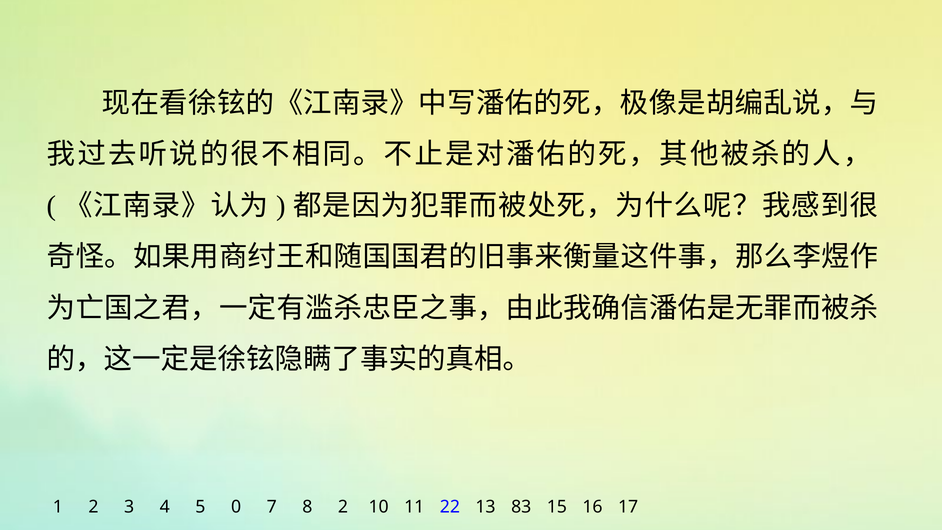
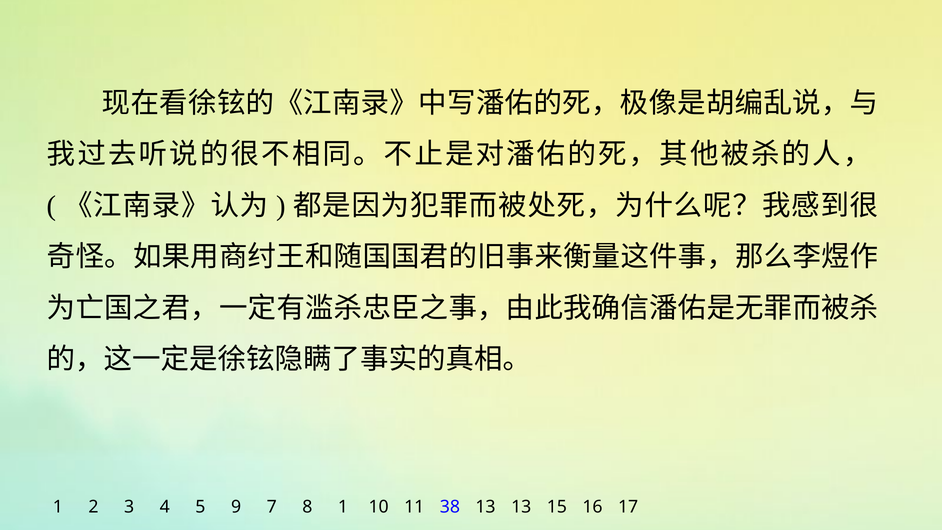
0: 0 -> 9
8 2: 2 -> 1
22: 22 -> 38
13 83: 83 -> 13
